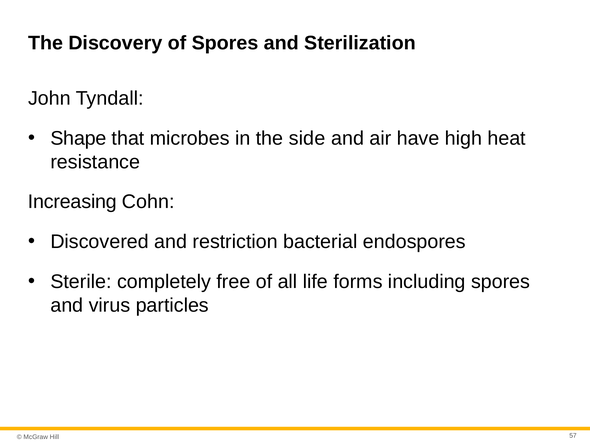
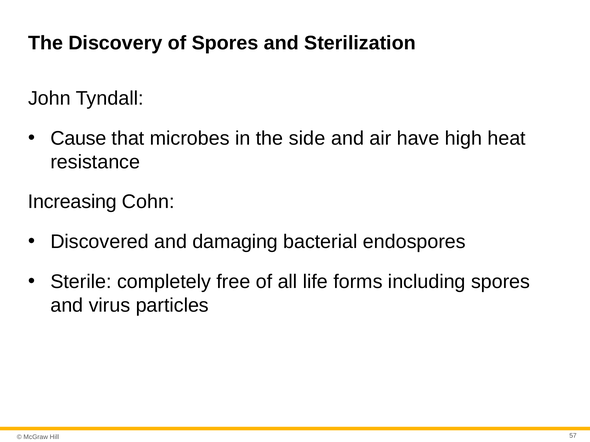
Shape: Shape -> Cause
restriction: restriction -> damaging
